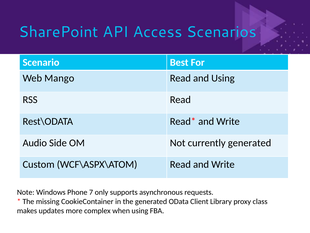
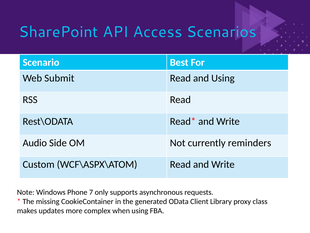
Mango: Mango -> Submit
currently generated: generated -> reminders
